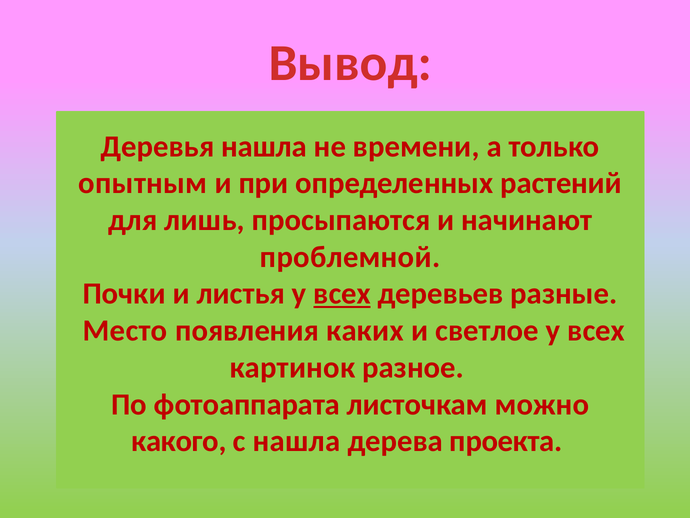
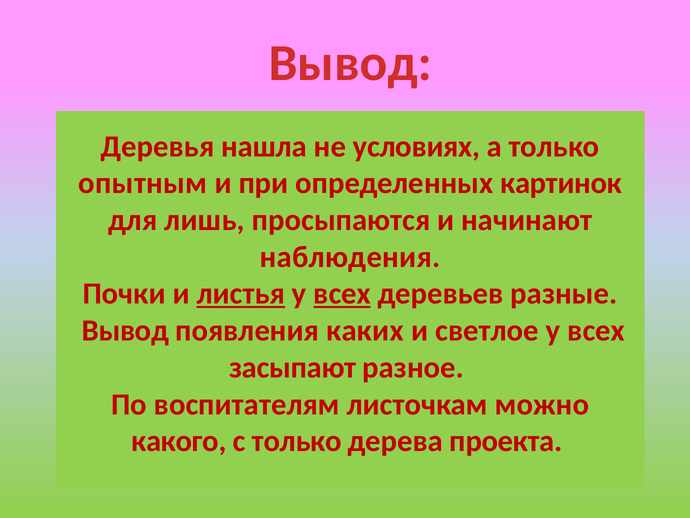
времени: времени -> условиях
растений: растений -> картинок
проблемной: проблемной -> наблюдения
листья underline: none -> present
Место at (125, 330): Место -> Вывод
картинок: картинок -> засыпают
фотоаппарата: фотоаппарата -> воспитателям
с нашла: нашла -> только
